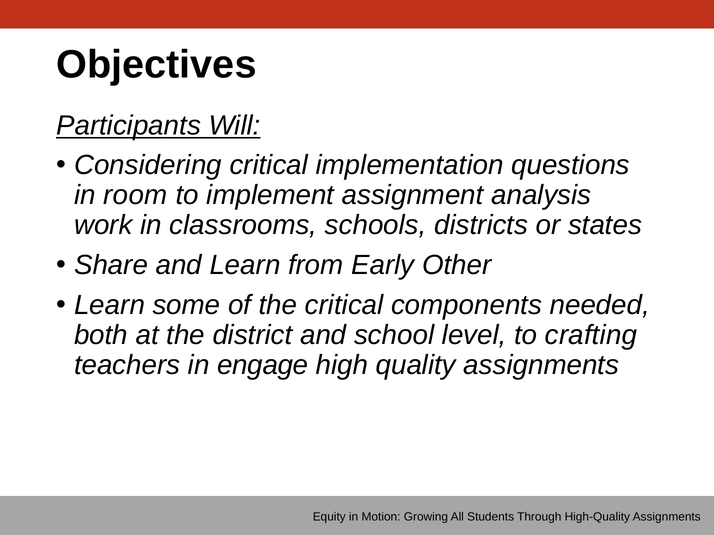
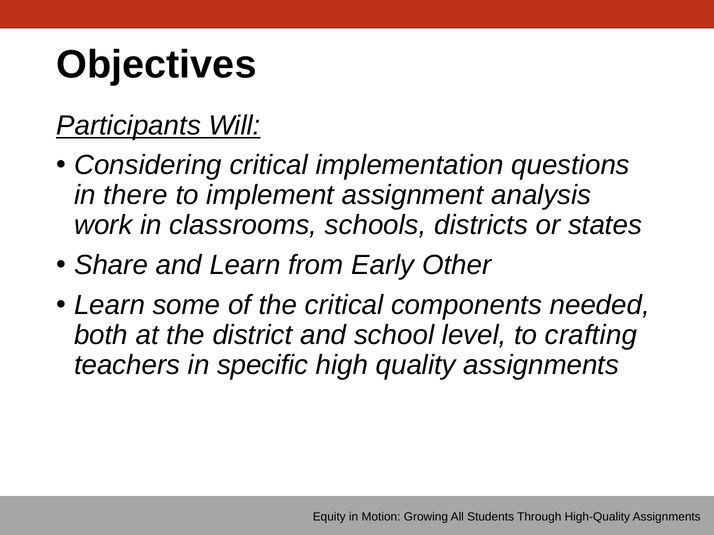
room: room -> there
engage: engage -> specific
